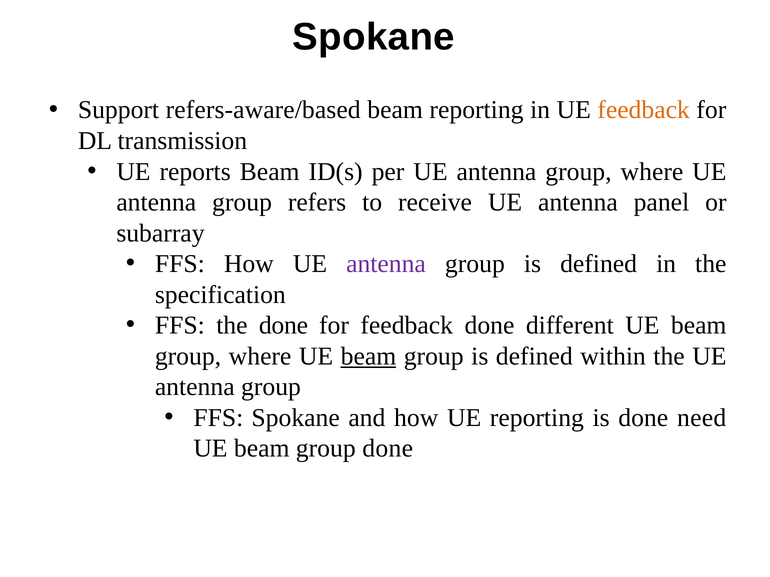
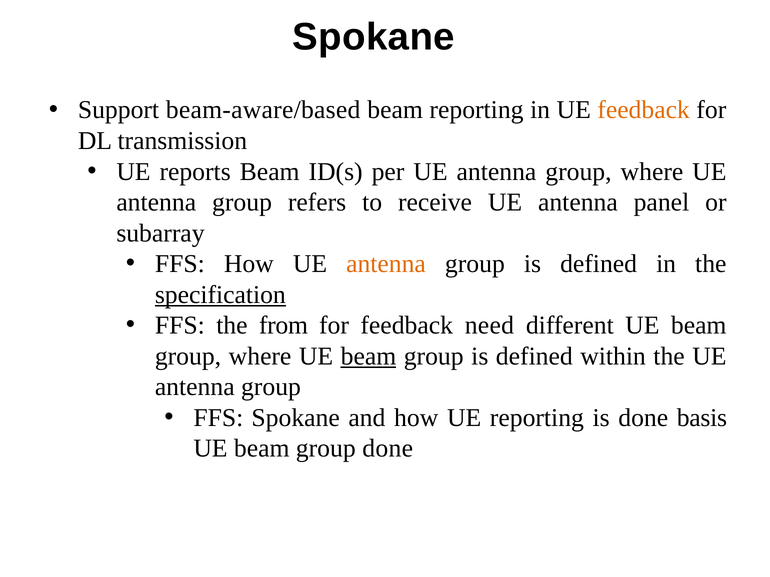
refers-aware/based: refers-aware/based -> beam-aware/based
antenna at (386, 264) colour: purple -> orange
specification underline: none -> present
the done: done -> from
feedback done: done -> need
need: need -> basis
